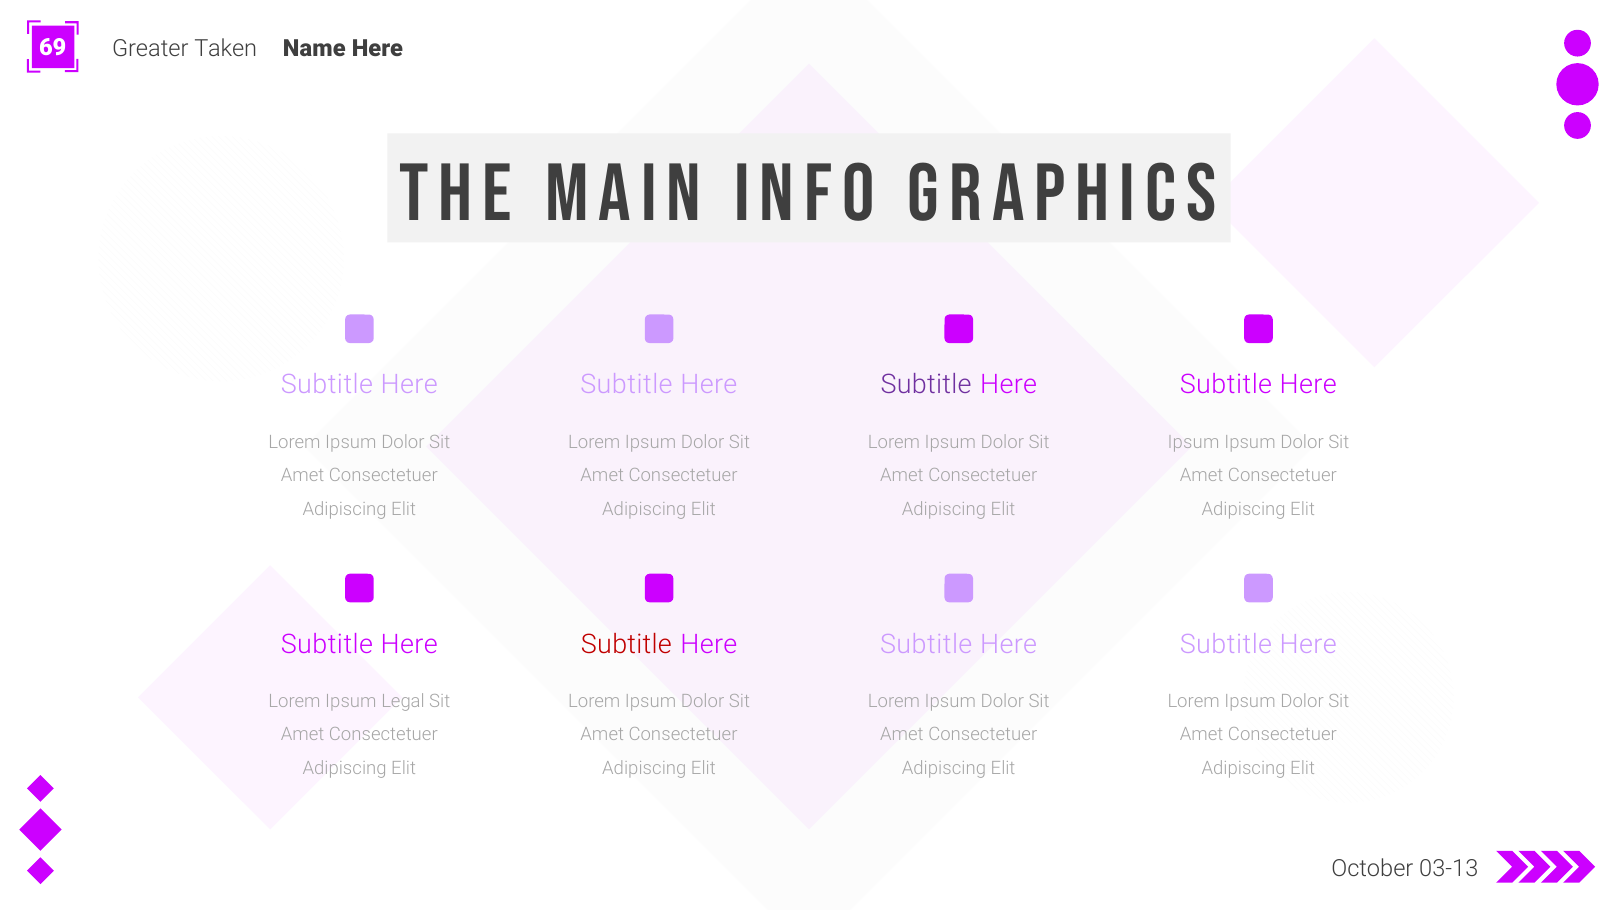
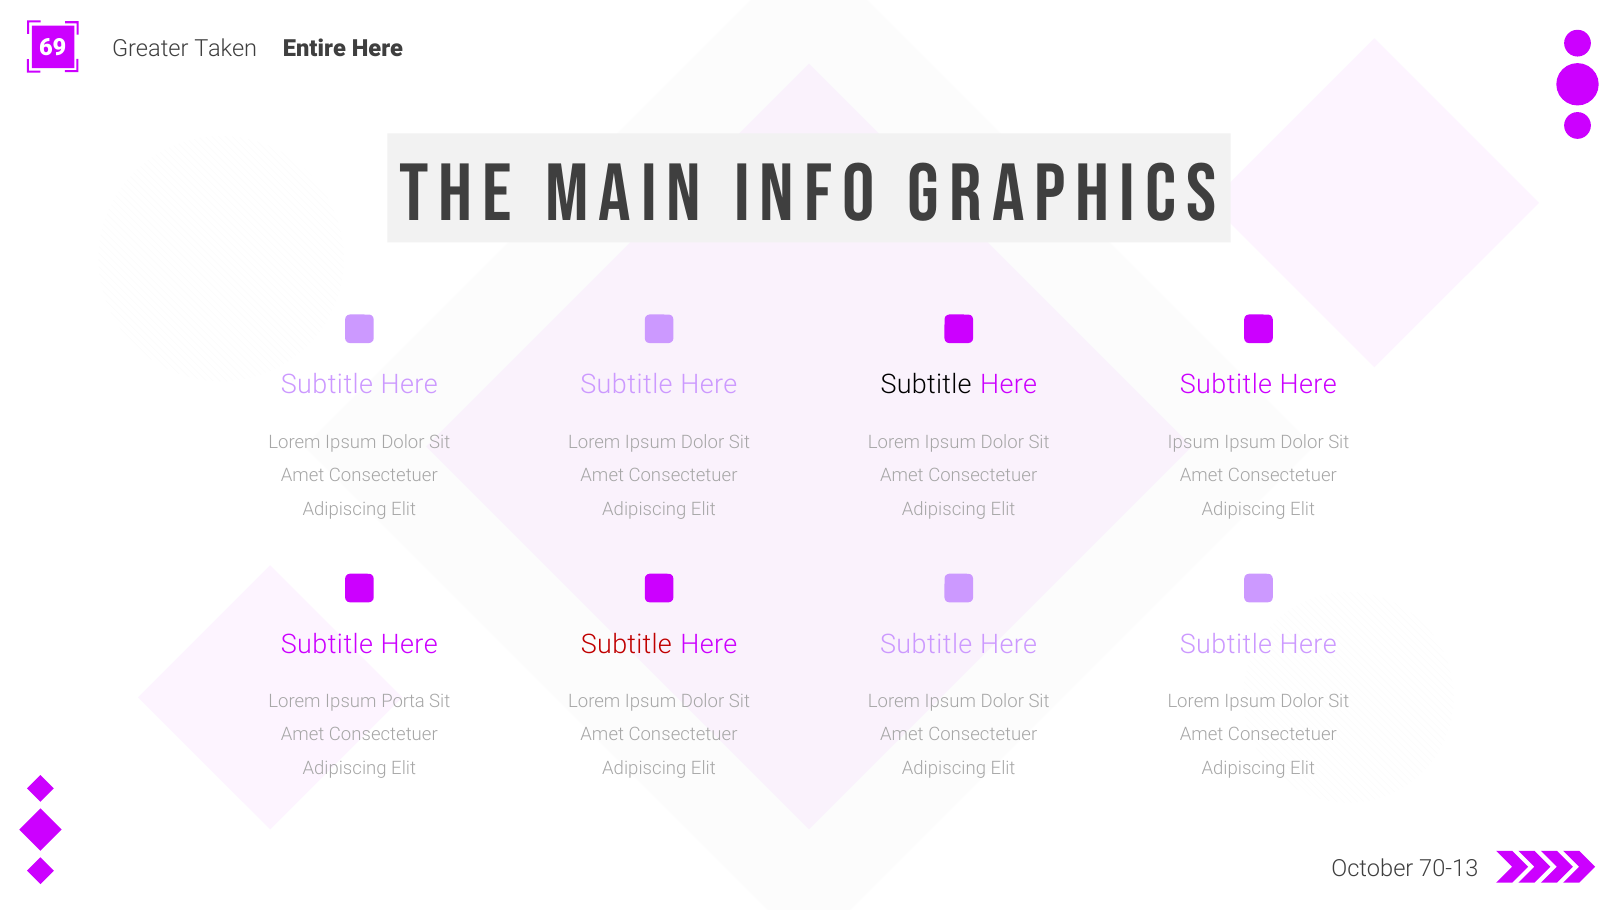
Name: Name -> Entire
Subtitle at (926, 385) colour: purple -> black
Legal: Legal -> Porta
03-13: 03-13 -> 70-13
